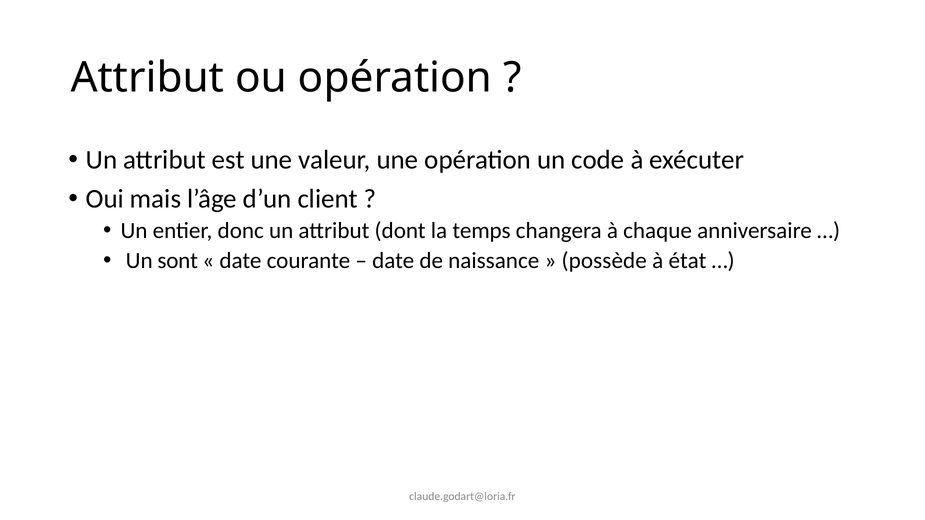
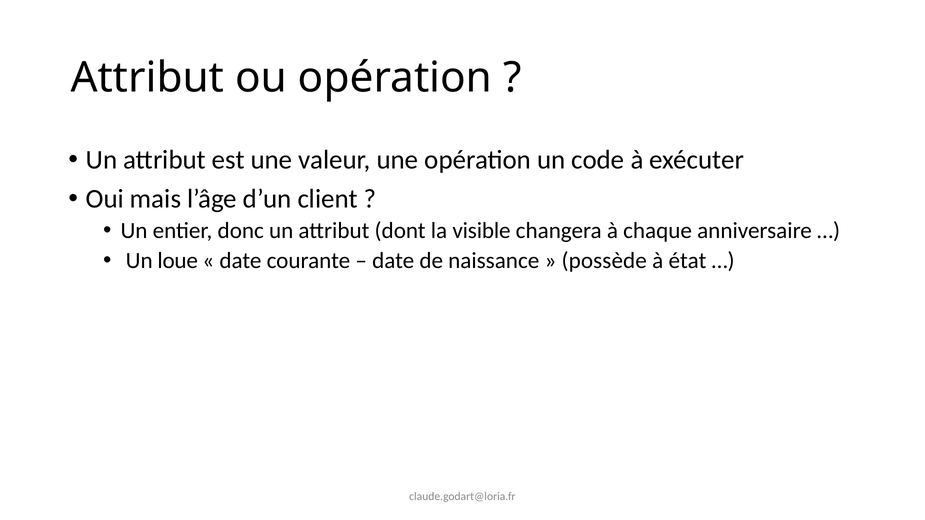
temps: temps -> visible
sont: sont -> loue
